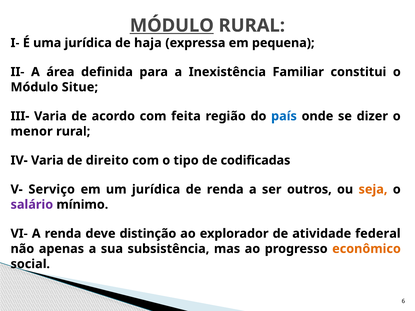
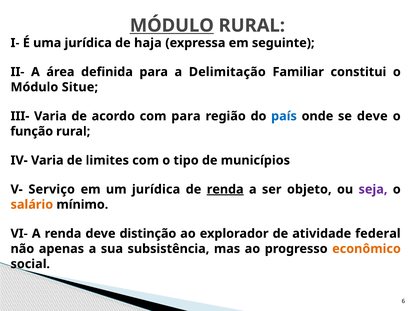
pequena: pequena -> seguinte
Inexistência: Inexistência -> Delimitação
com feita: feita -> para
se dizer: dizer -> deve
menor: menor -> função
direito: direito -> limites
codificadas: codificadas -> municípios
renda at (225, 190) underline: none -> present
outros: outros -> objeto
seja colour: orange -> purple
salário colour: purple -> orange
